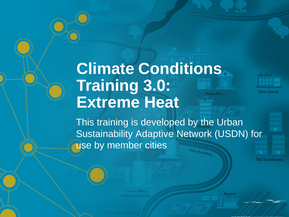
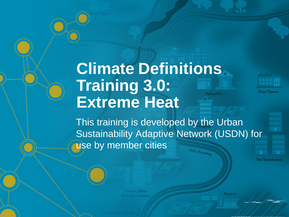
Conditions: Conditions -> Definitions
